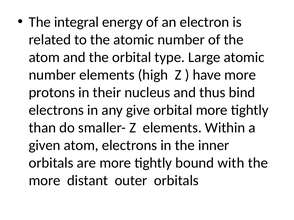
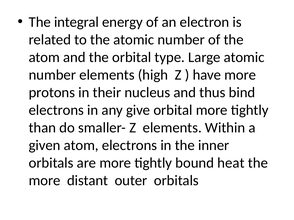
with: with -> heat
